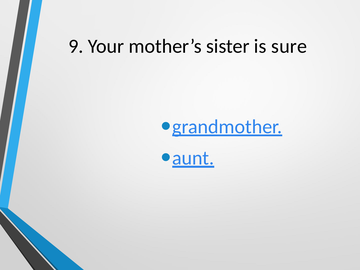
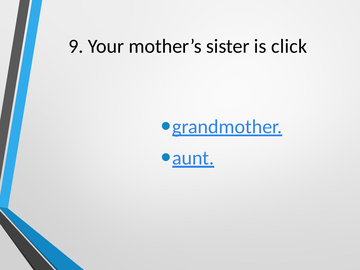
sure: sure -> click
